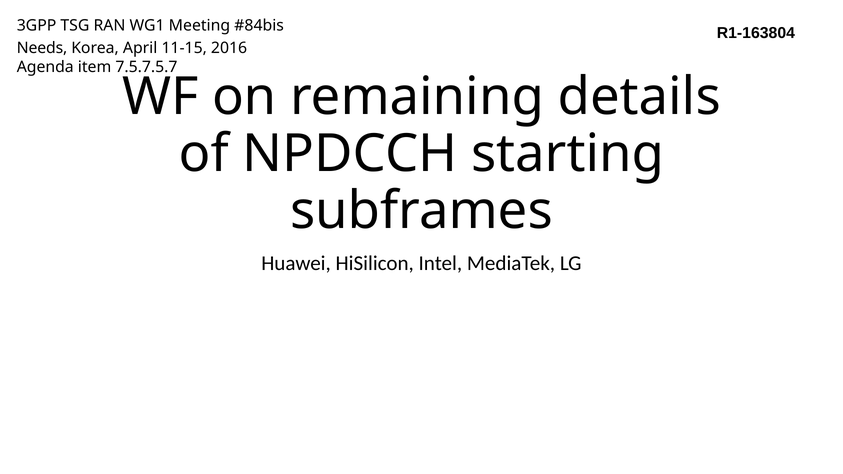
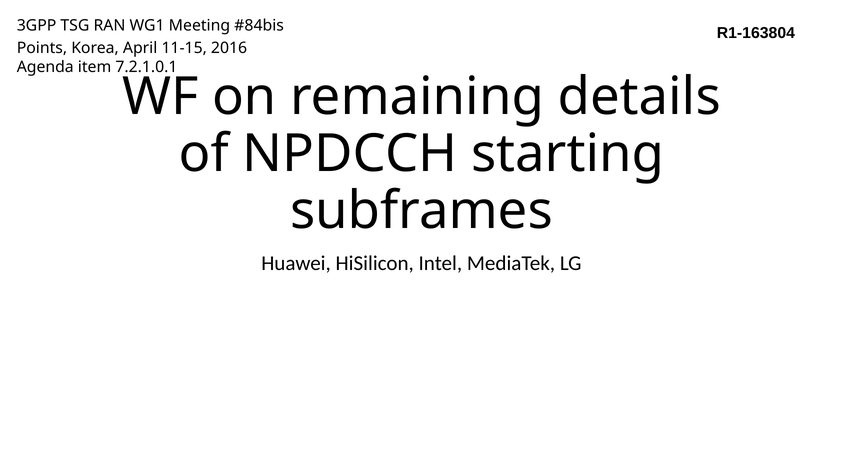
Needs: Needs -> Points
7.5.7.5.7: 7.5.7.5.7 -> 7.2.1.0.1
